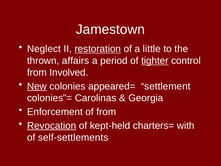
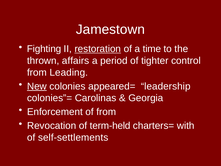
Neglect: Neglect -> Fighting
little: little -> time
tighter underline: present -> none
Involved: Involved -> Leading
settlement: settlement -> leadership
Revocation underline: present -> none
kept-held: kept-held -> term-held
